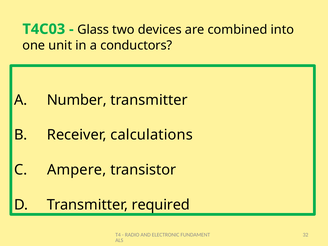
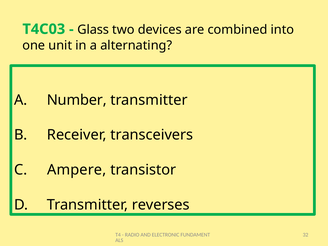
conductors: conductors -> alternating
calculations: calculations -> transceivers
required: required -> reverses
